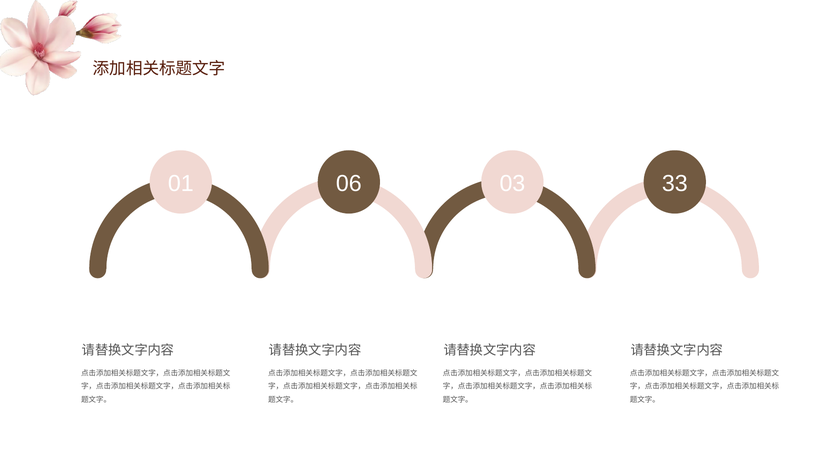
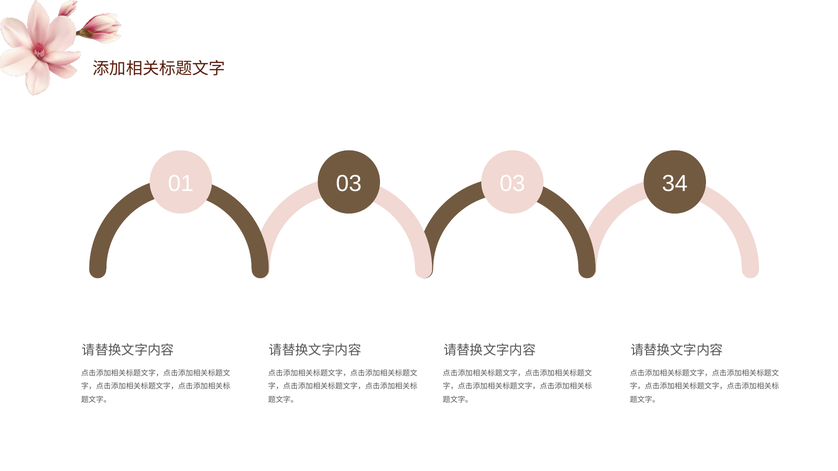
01 06: 06 -> 03
33: 33 -> 34
